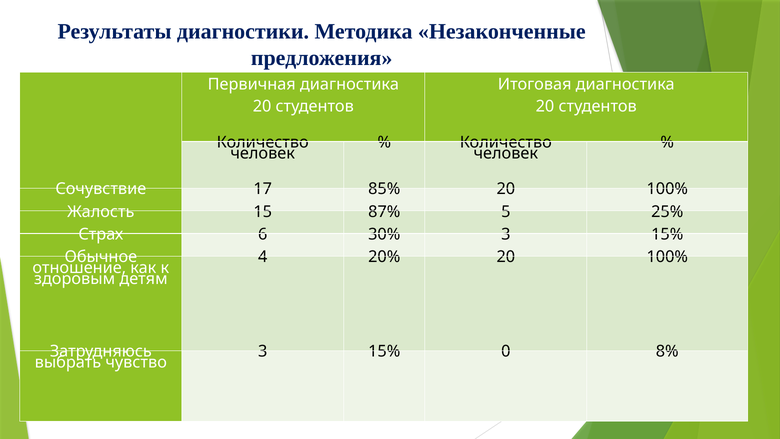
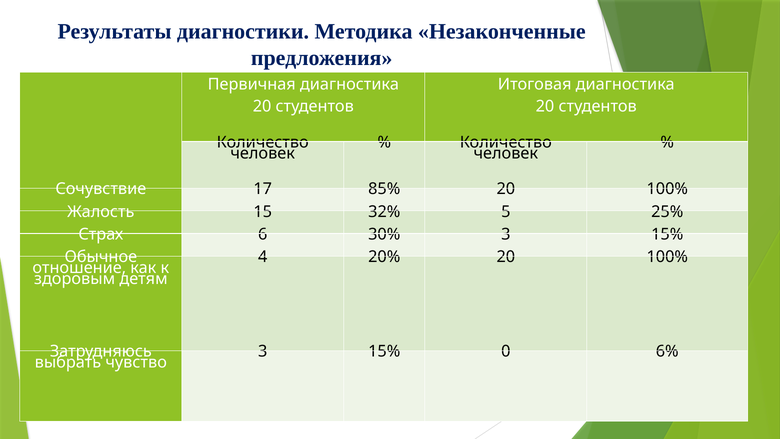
87%: 87% -> 32%
8%: 8% -> 6%
